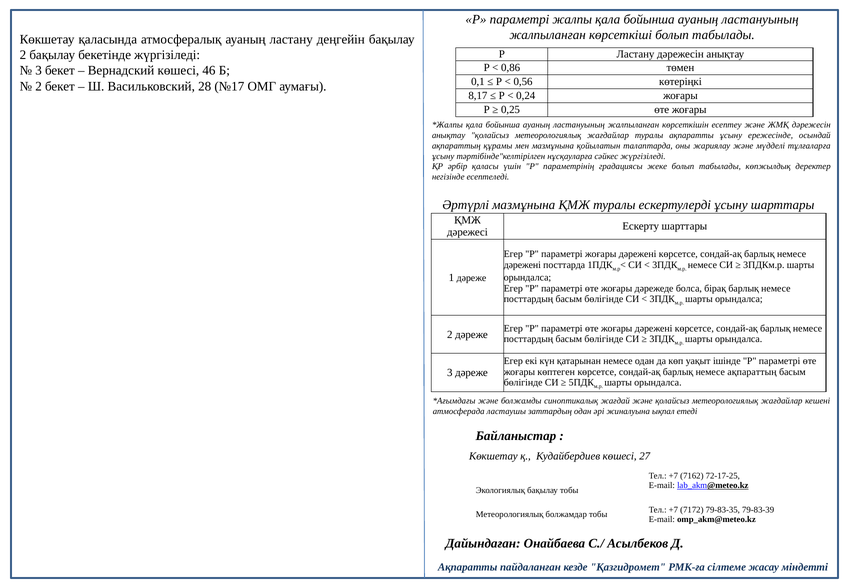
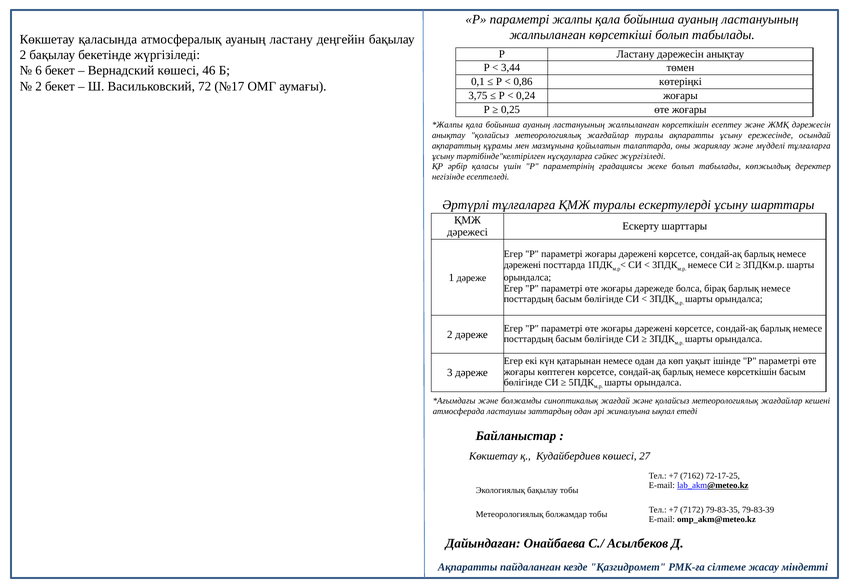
0,86: 0,86 -> 3,44
3 at (39, 71): 3 -> 6
0,56: 0,56 -> 0,86
28: 28 -> 72
8,17: 8,17 -> 3,75
Әртүрлі мазмұнына: мазмұнына -> тұлғаларға
немесе ақпараттың: ақпараттың -> көрсеткішін
